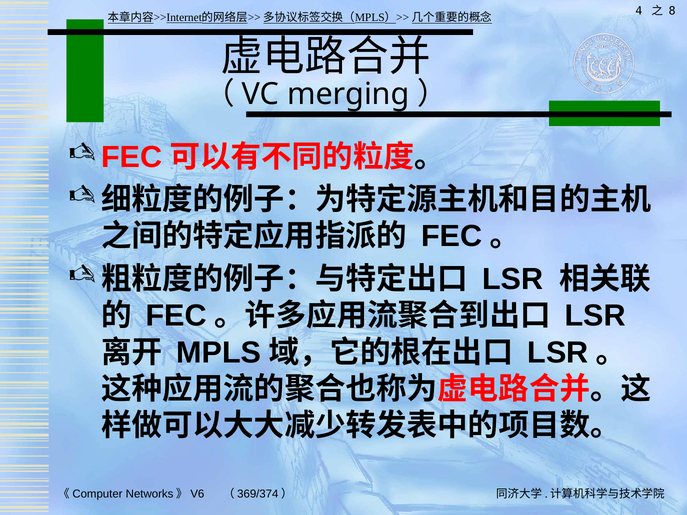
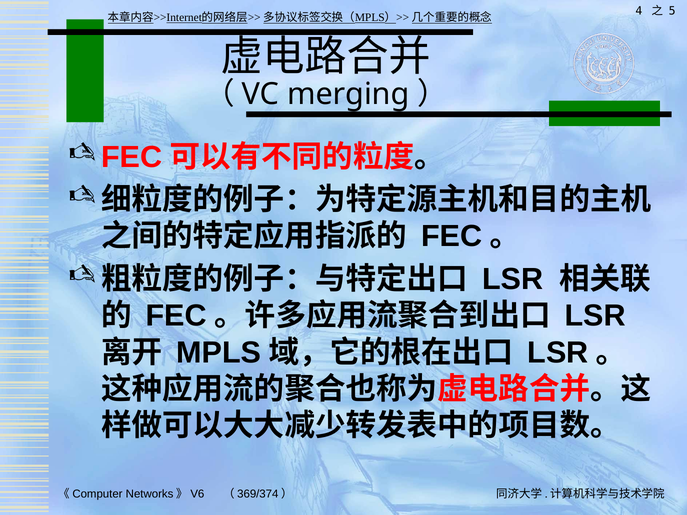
8: 8 -> 5
